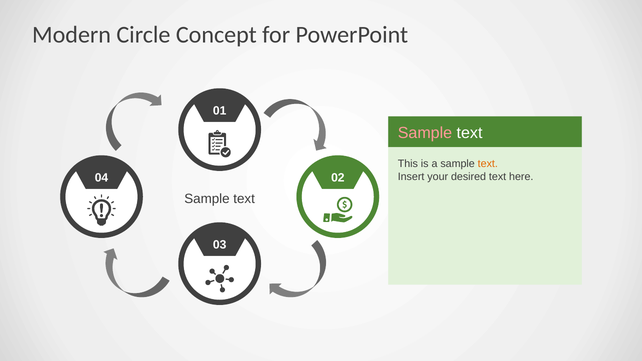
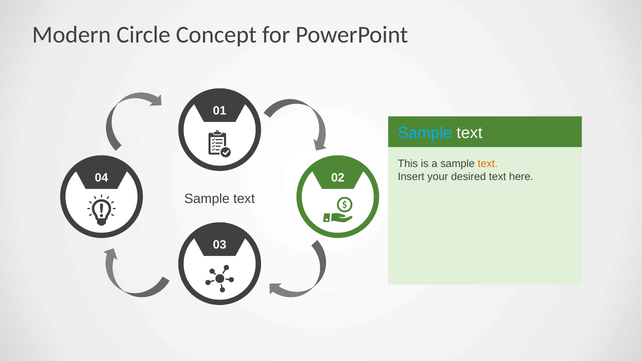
Sample at (425, 133) colour: pink -> light blue
